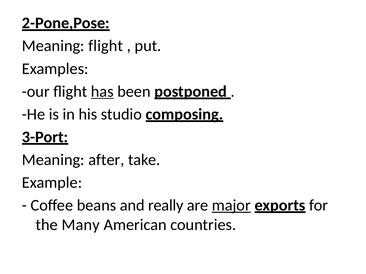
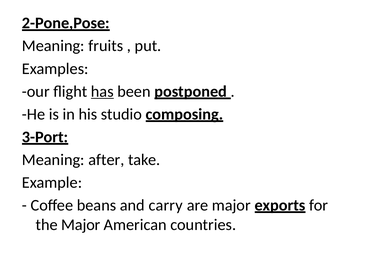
Meaning flight: flight -> fruits
really: really -> carry
major at (231, 206) underline: present -> none
the Many: Many -> Major
